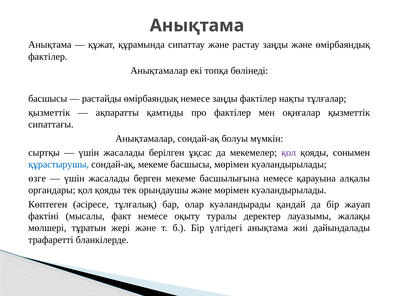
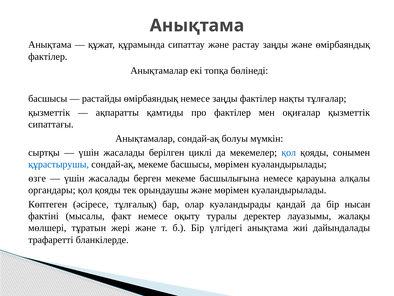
ұқсас: ұқсас -> циклі
қол at (289, 152) colour: purple -> blue
жауап: жауап -> нысан
